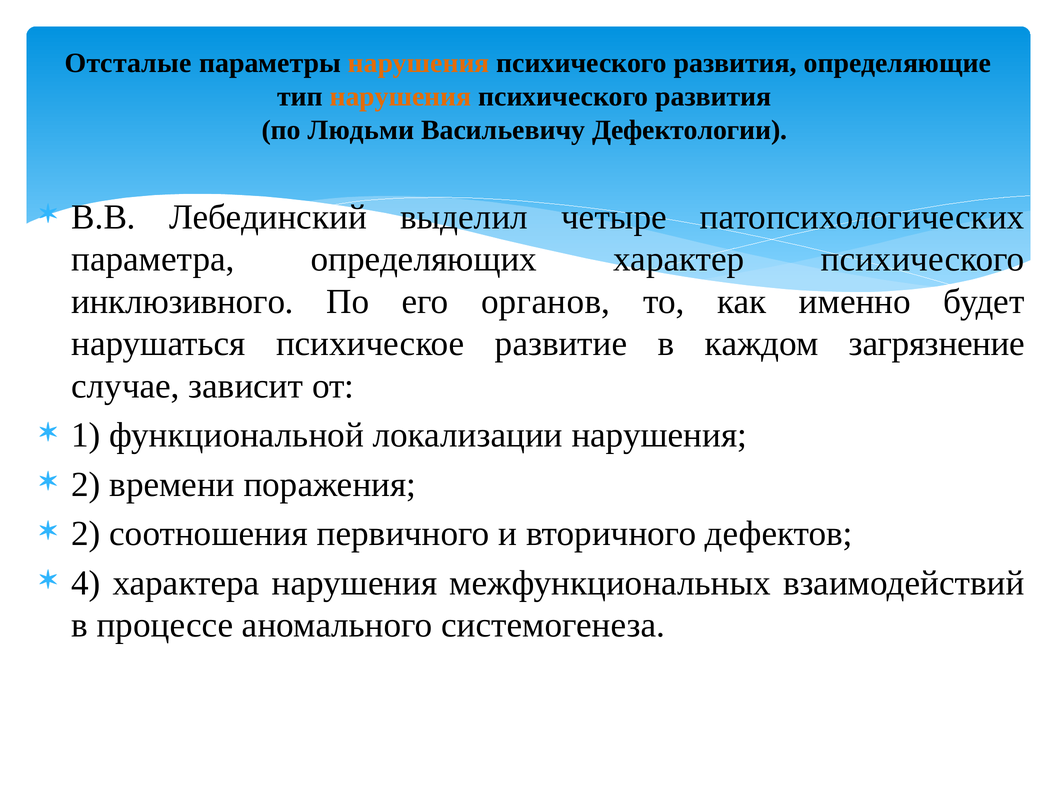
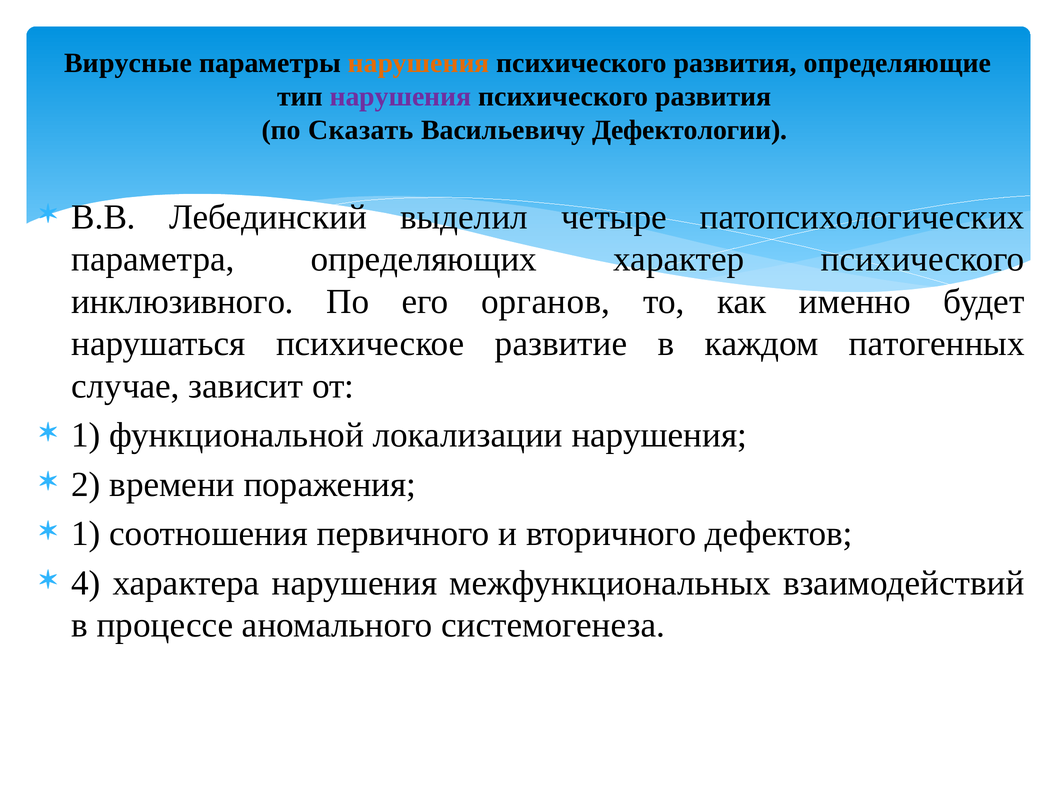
Отсталые: Отсталые -> Вирусные
нарушения at (400, 97) colour: orange -> purple
Людьми: Людьми -> Сказать
загрязнение: загрязнение -> патогенных
2 at (86, 534): 2 -> 1
